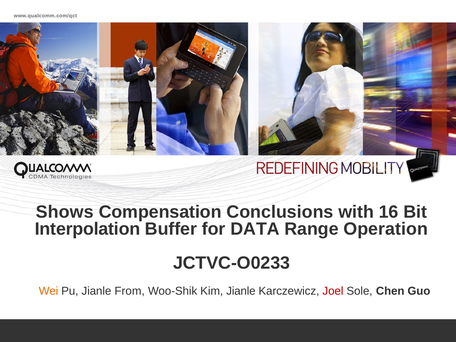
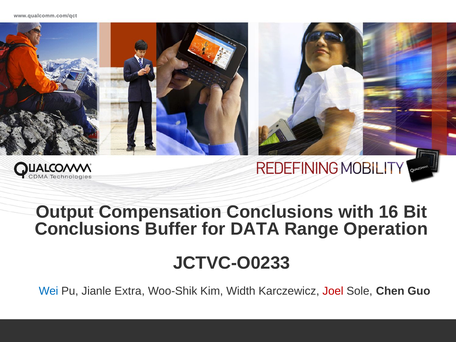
Shows: Shows -> Output
Interpolation at (88, 229): Interpolation -> Conclusions
Wei colour: orange -> blue
From: From -> Extra
Kim Jianle: Jianle -> Width
